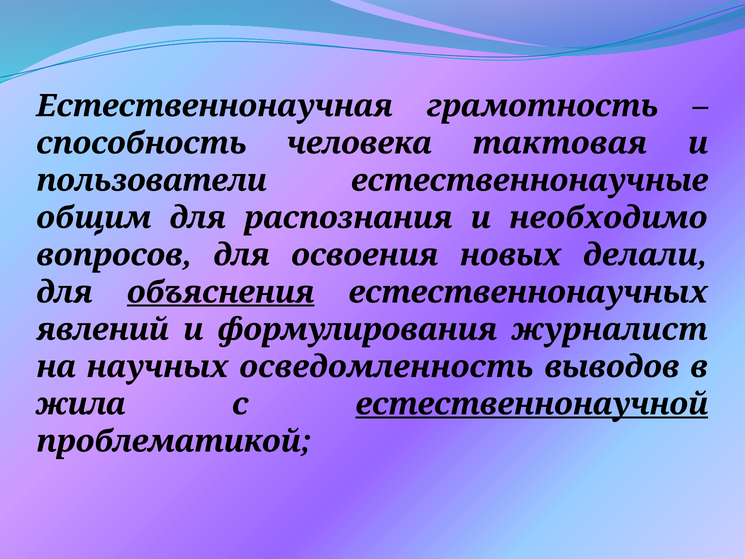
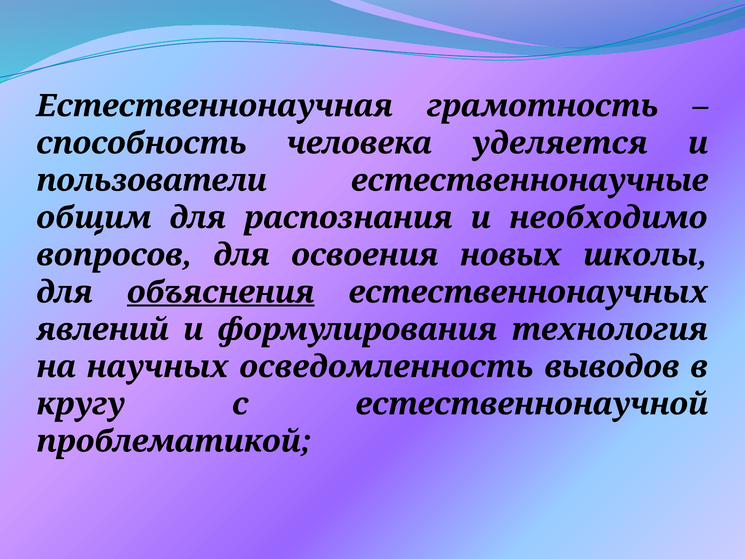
тактовая: тактовая -> уделяется
делали: делали -> школы
журналист: журналист -> технология
жила: жила -> кругу
естественнонаучной underline: present -> none
